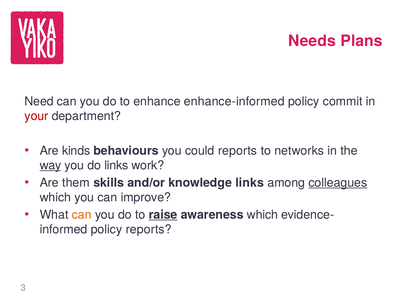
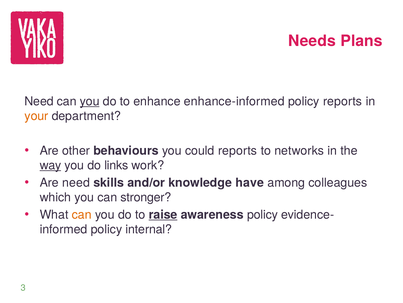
you at (90, 101) underline: none -> present
policy commit: commit -> reports
your colour: red -> orange
kinds: kinds -> other
Are them: them -> need
knowledge links: links -> have
colleagues underline: present -> none
improve: improve -> stronger
awareness which: which -> policy
policy reports: reports -> internal
